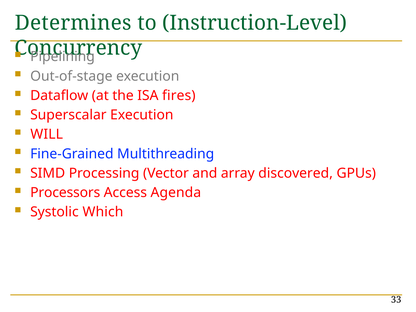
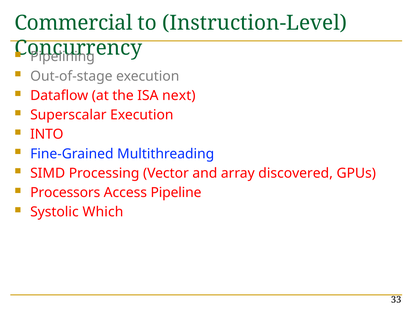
Determines: Determines -> Commercial
fires: fires -> next
WILL: WILL -> INTO
Agenda: Agenda -> Pipeline
